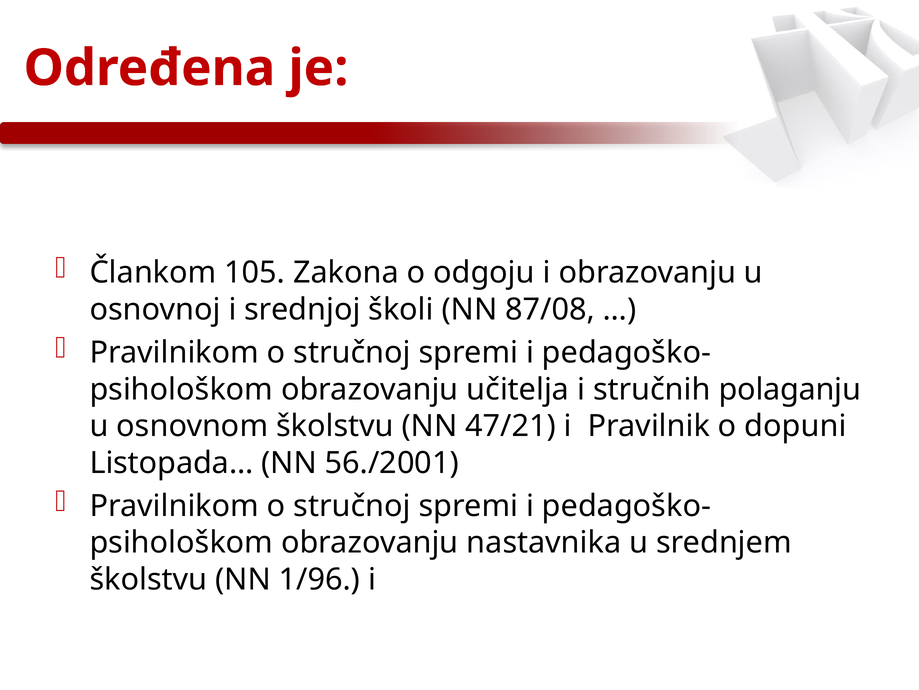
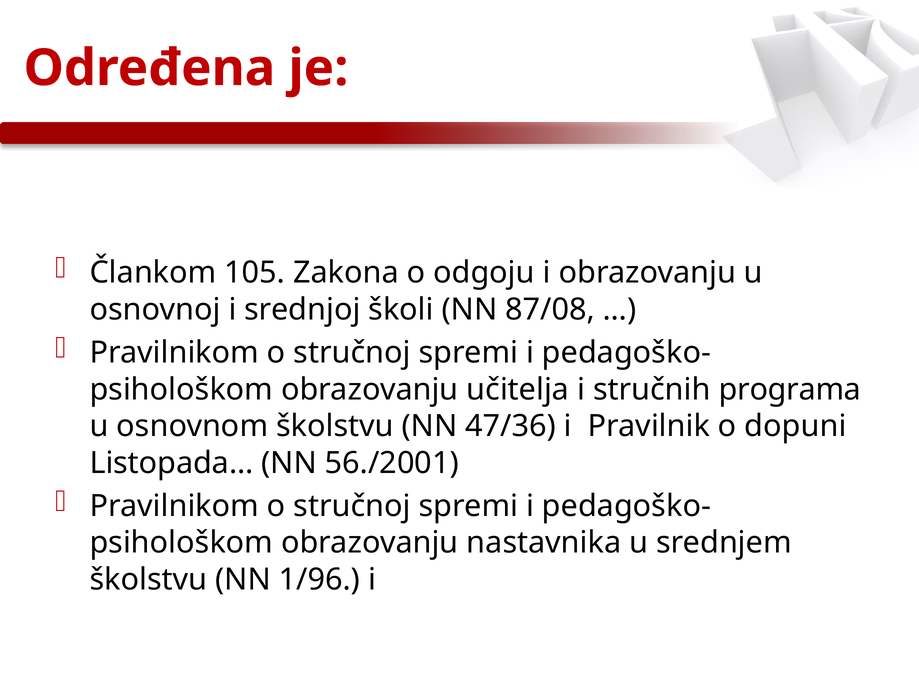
polaganju: polaganju -> programa
47/21: 47/21 -> 47/36
